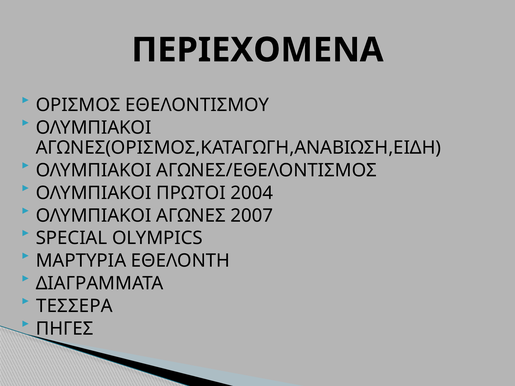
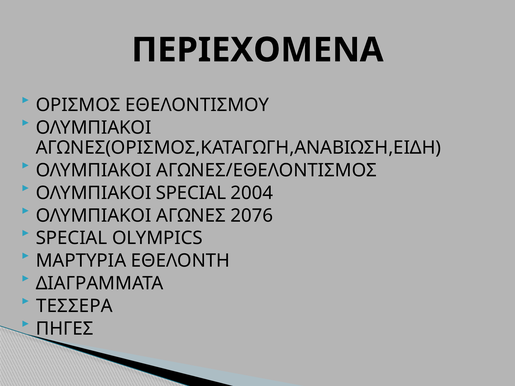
ΟΛΥΜΠΙΑΚΟΙ ΠΡΩΤΟΙ: ΠΡΩΤΟΙ -> SPECIAL
2007: 2007 -> 2076
